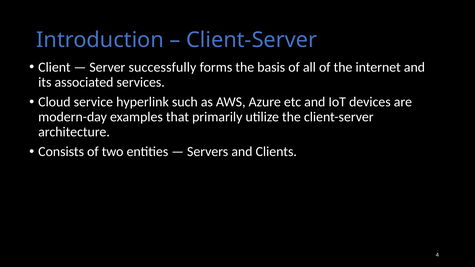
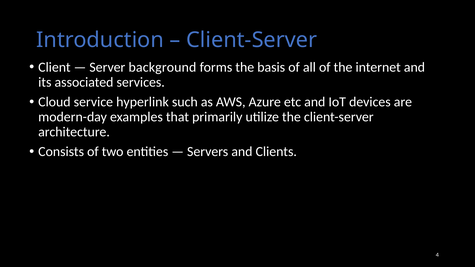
successfully: successfully -> background
